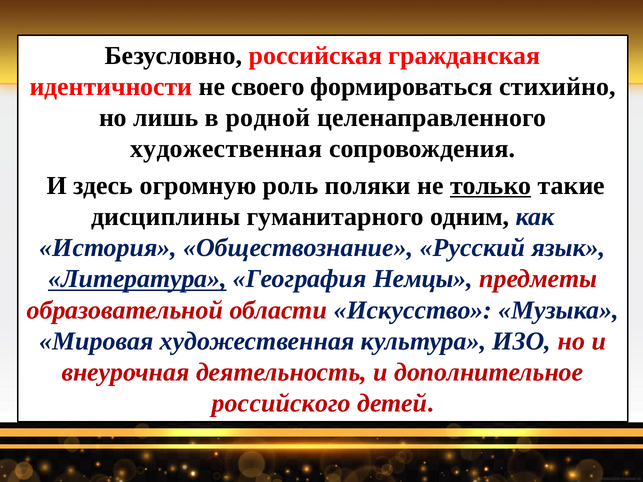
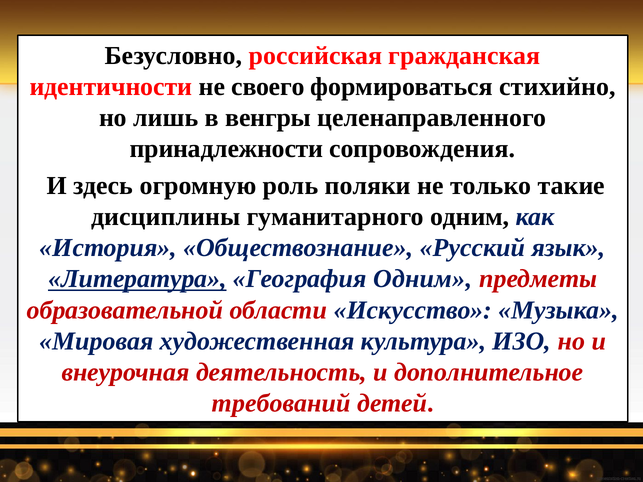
родной: родной -> венгры
художественная at (226, 149): художественная -> принадлежности
только underline: present -> none
География Немцы: Немцы -> Одним
российского: российского -> требований
